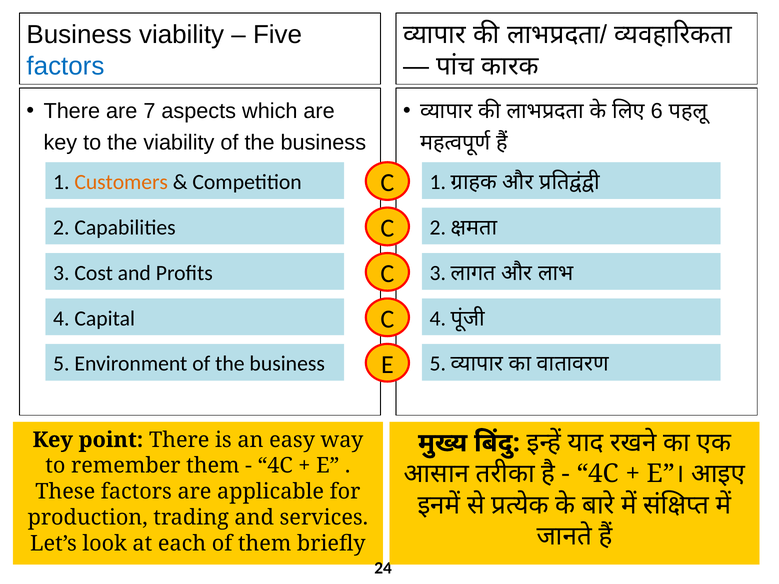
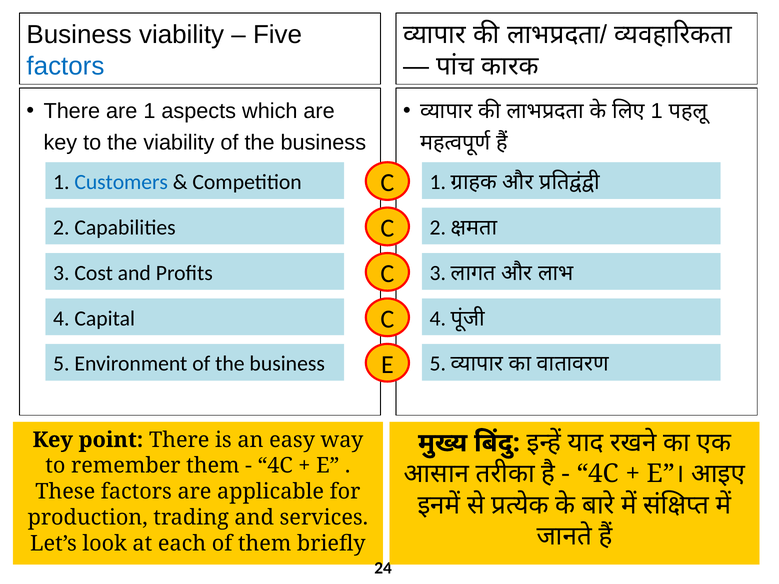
are 7: 7 -> 1
6 at (657, 111): 6 -> 1
Customers colour: orange -> blue
